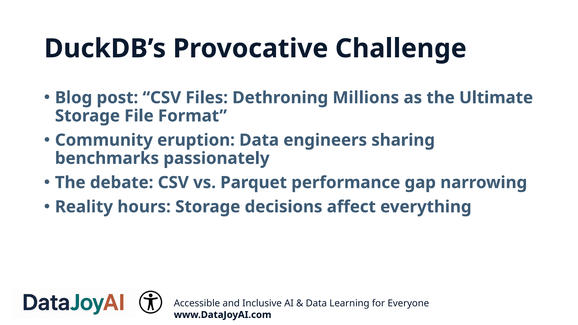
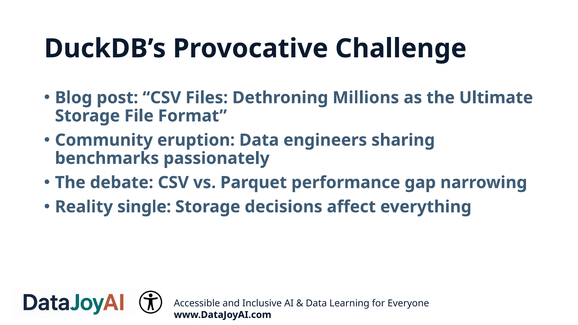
hours: hours -> single
